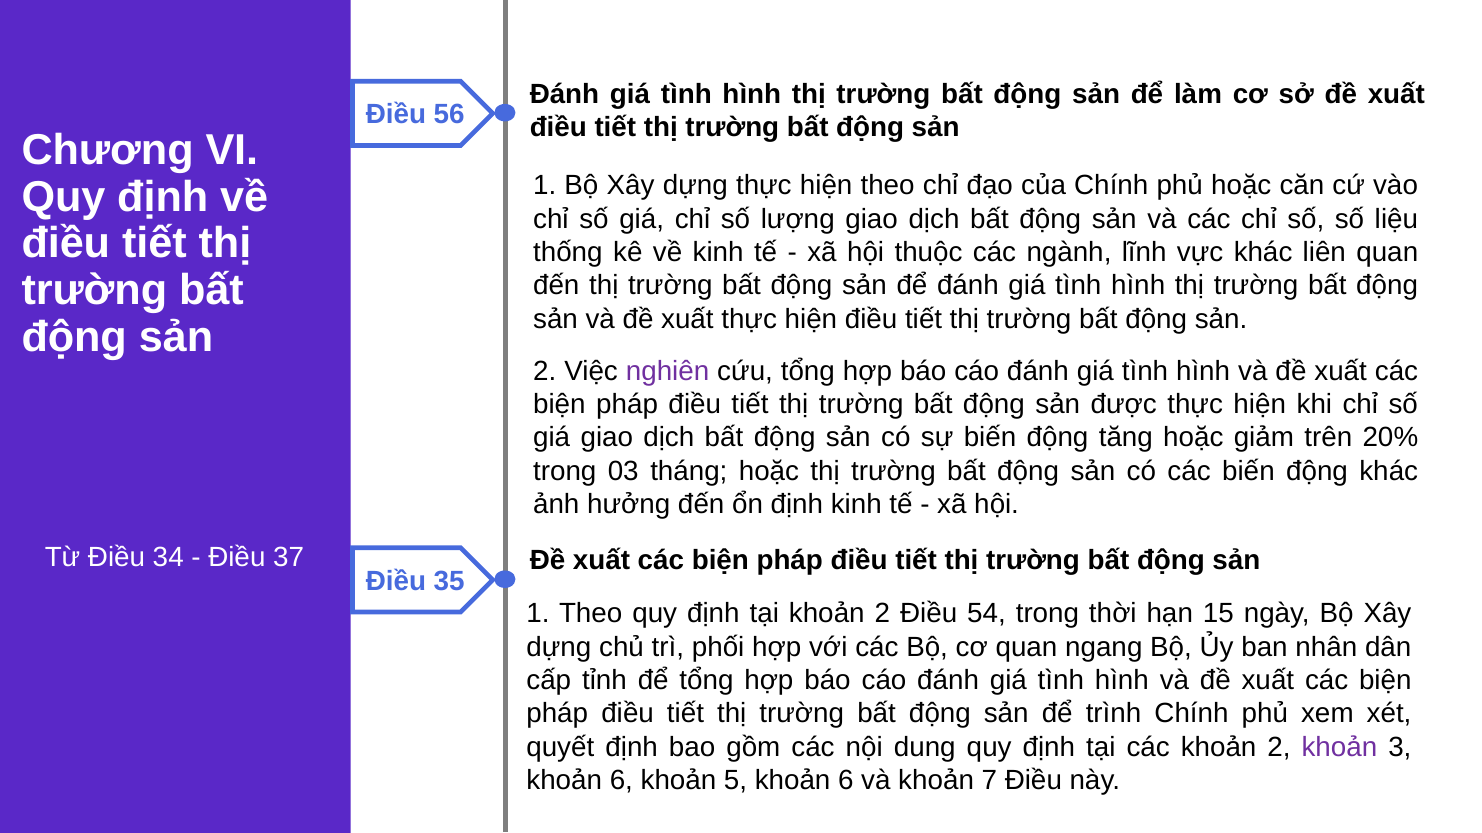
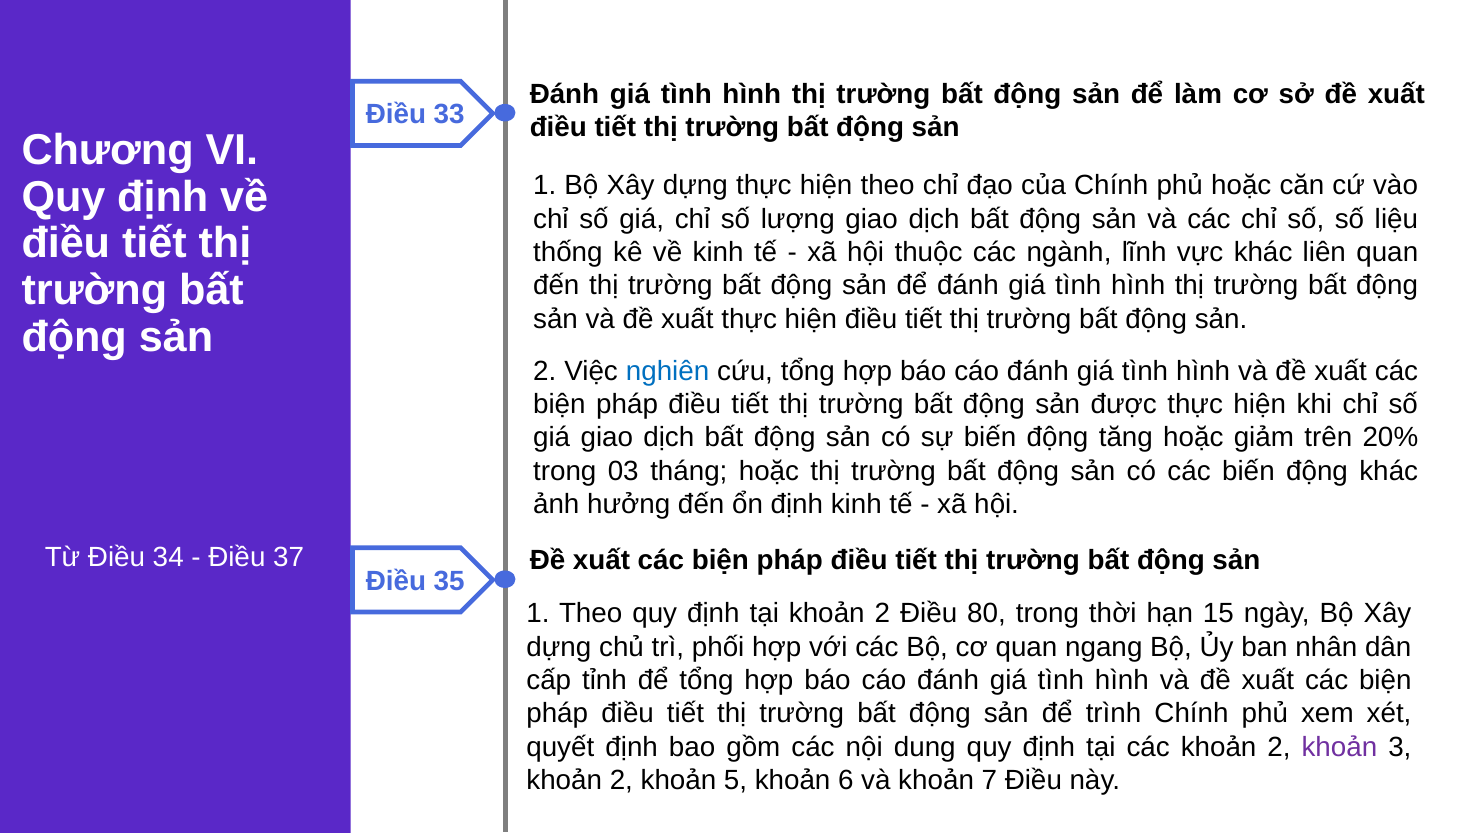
56: 56 -> 33
nghiên colour: purple -> blue
54: 54 -> 80
6 at (621, 781): 6 -> 2
